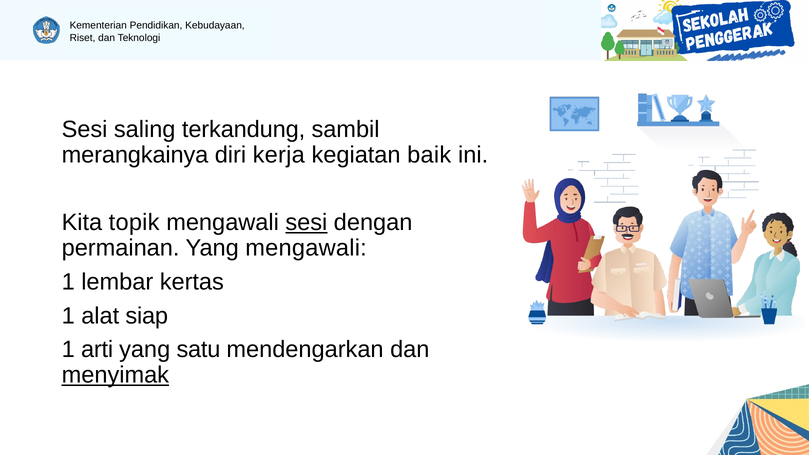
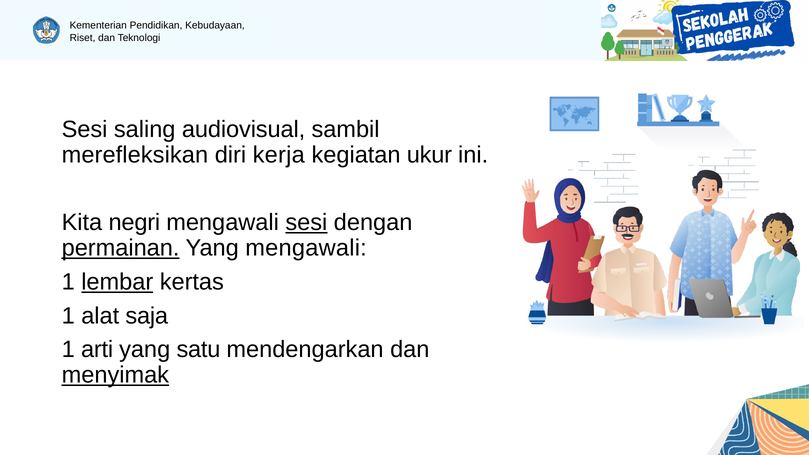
terkandung: terkandung -> audiovisual
merangkainya: merangkainya -> merefleksikan
baik: baik -> ukur
topik: topik -> negri
permainan underline: none -> present
lembar underline: none -> present
siap: siap -> saja
